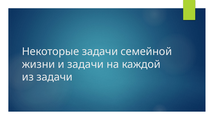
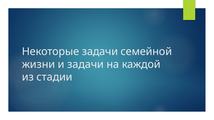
из задачи: задачи -> стадии
